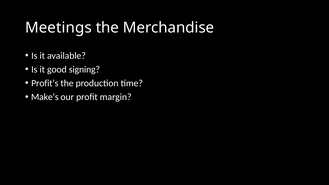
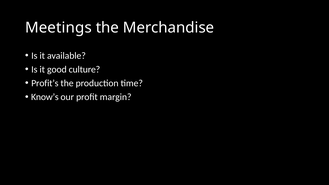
signing: signing -> culture
Make’s: Make’s -> Know’s
